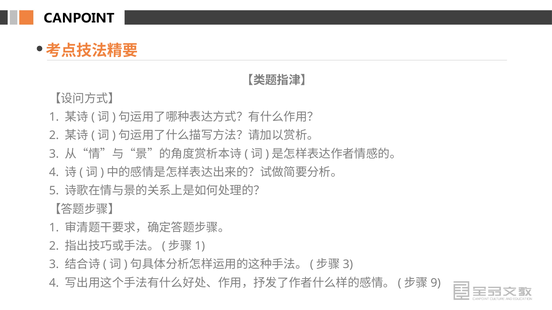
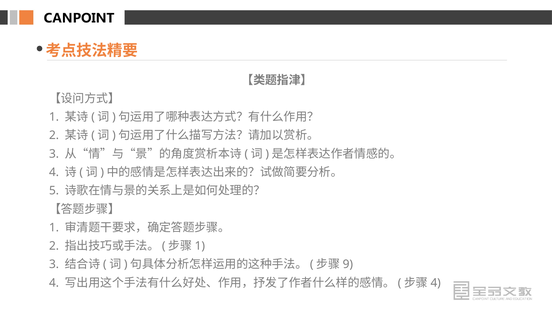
3 at (348, 264): 3 -> 9
9 at (436, 282): 9 -> 4
